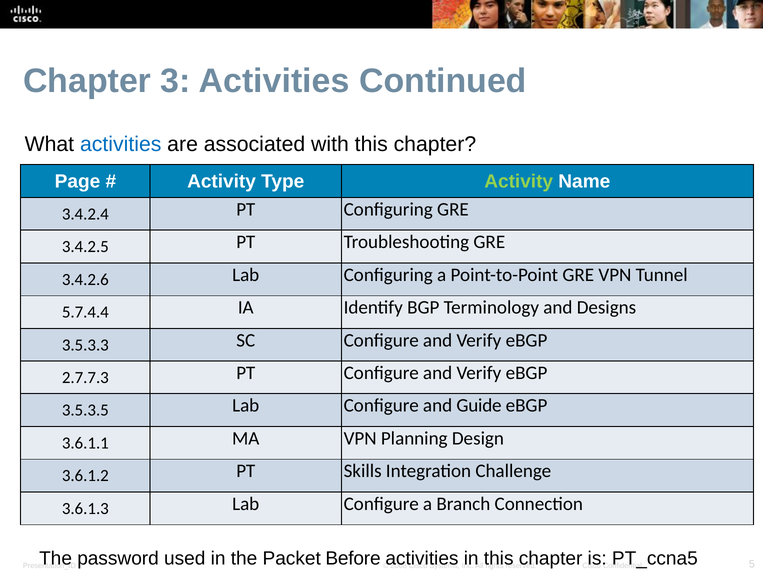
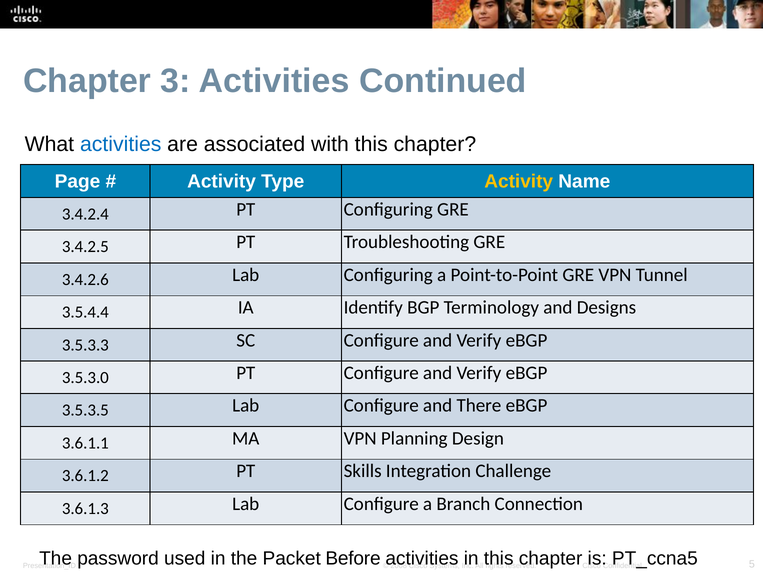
Activity at (519, 181) colour: light green -> yellow
5.7.4.4: 5.7.4.4 -> 3.5.4.4
2.7.7.3: 2.7.7.3 -> 3.5.3.0
Guide: Guide -> There
